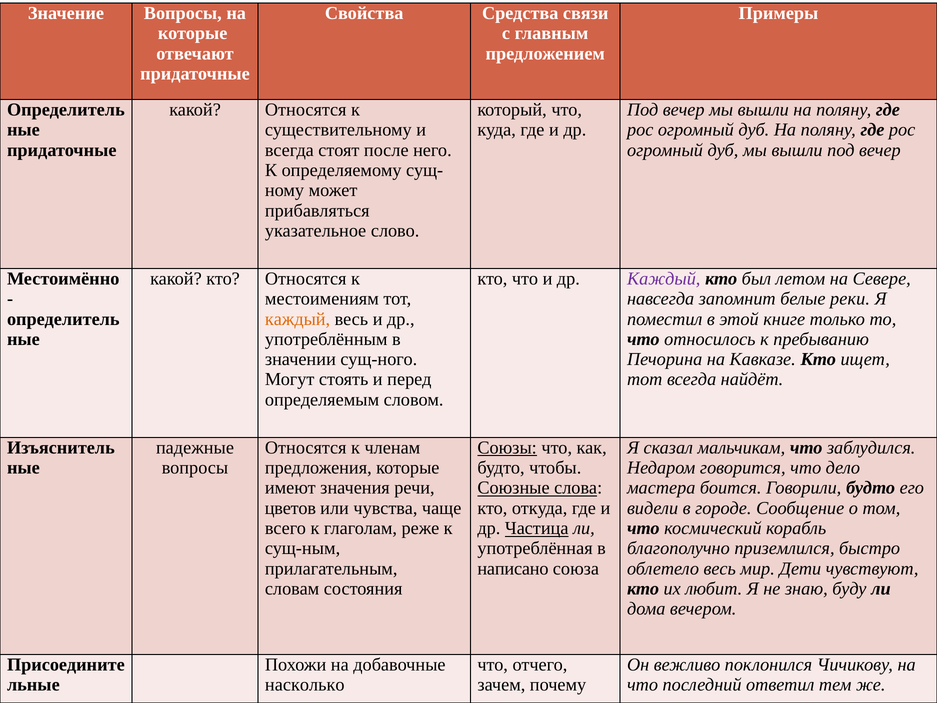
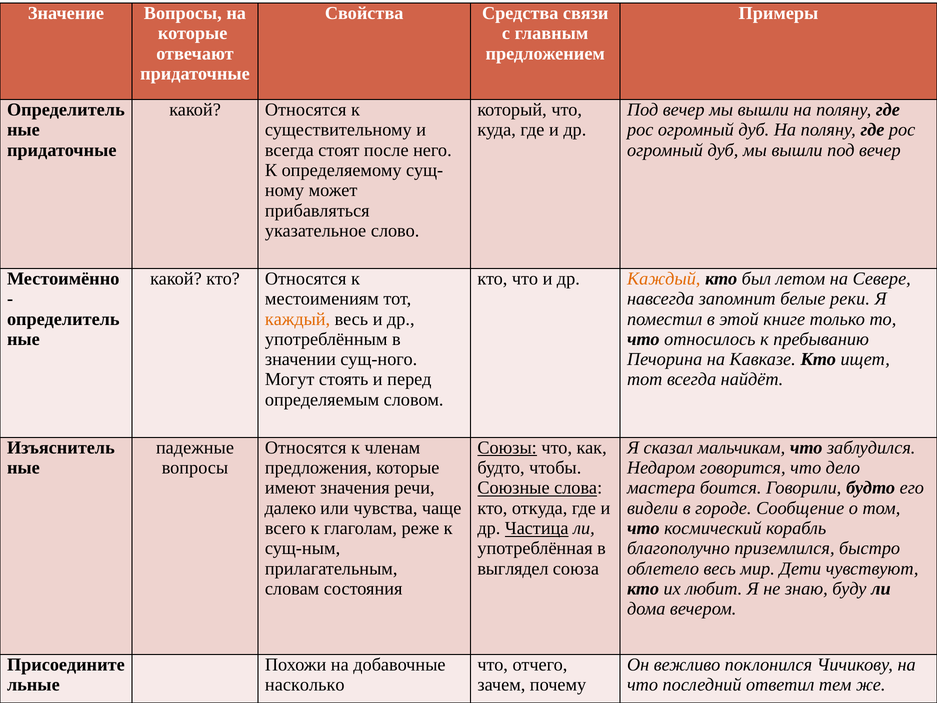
Каждый at (664, 279) colour: purple -> orange
цветов: цветов -> далеко
написано: написано -> выглядел
